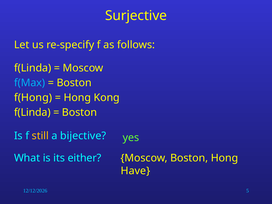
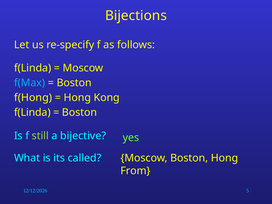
Surjective: Surjective -> Bijections
still colour: yellow -> light green
either: either -> called
Have: Have -> From
